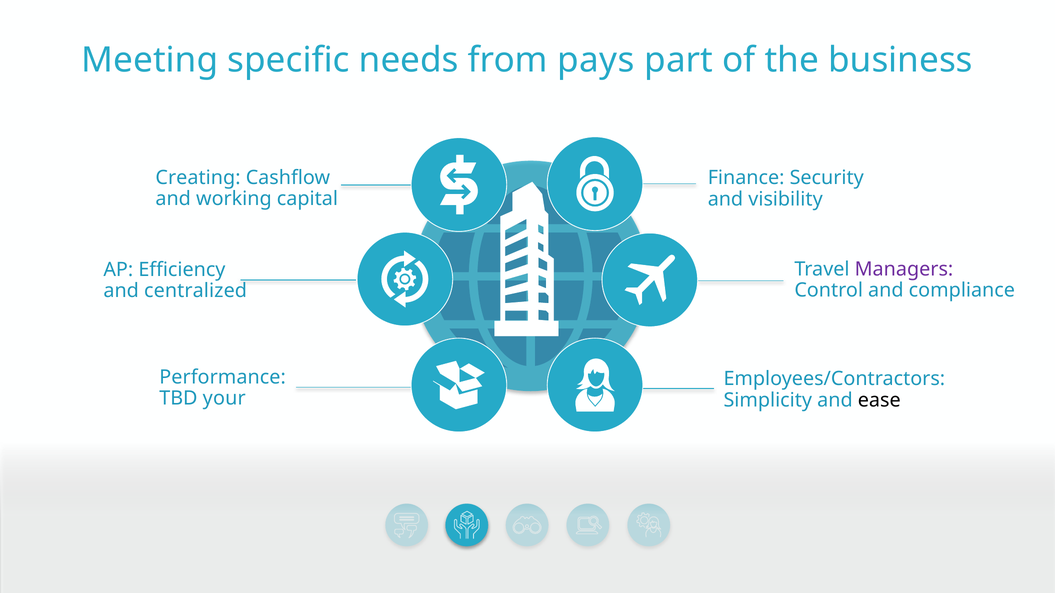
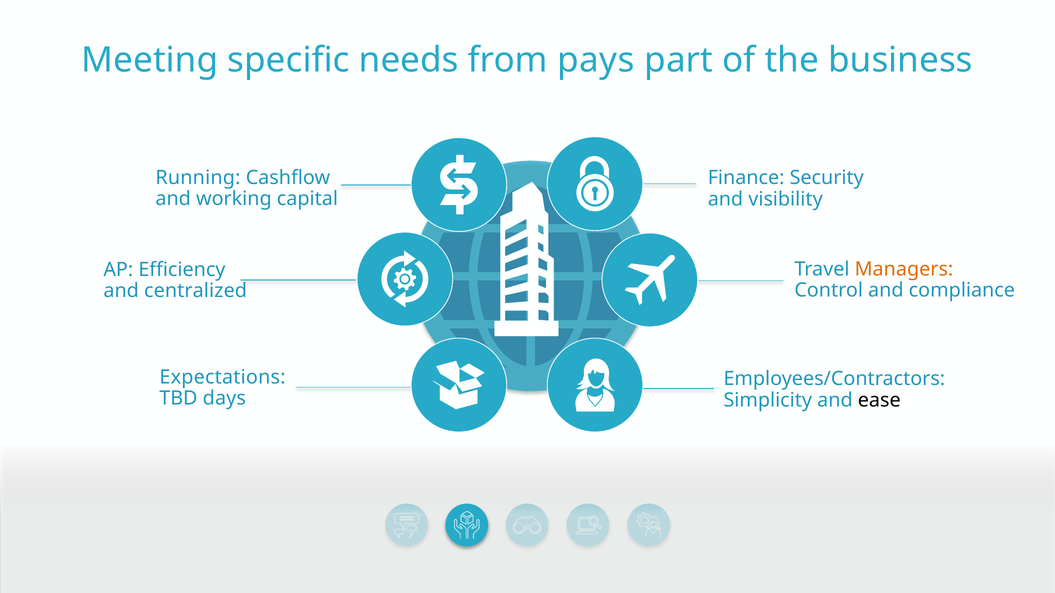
Creating: Creating -> Running
Managers colour: purple -> orange
Performance: Performance -> Expectations
your: your -> days
